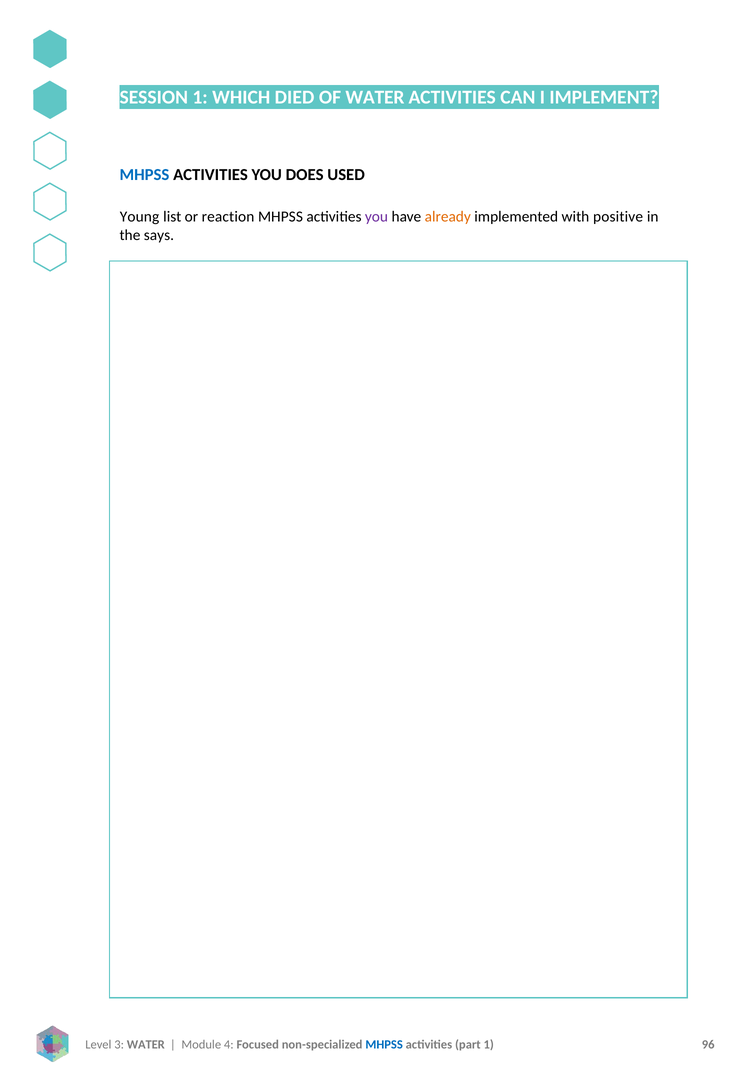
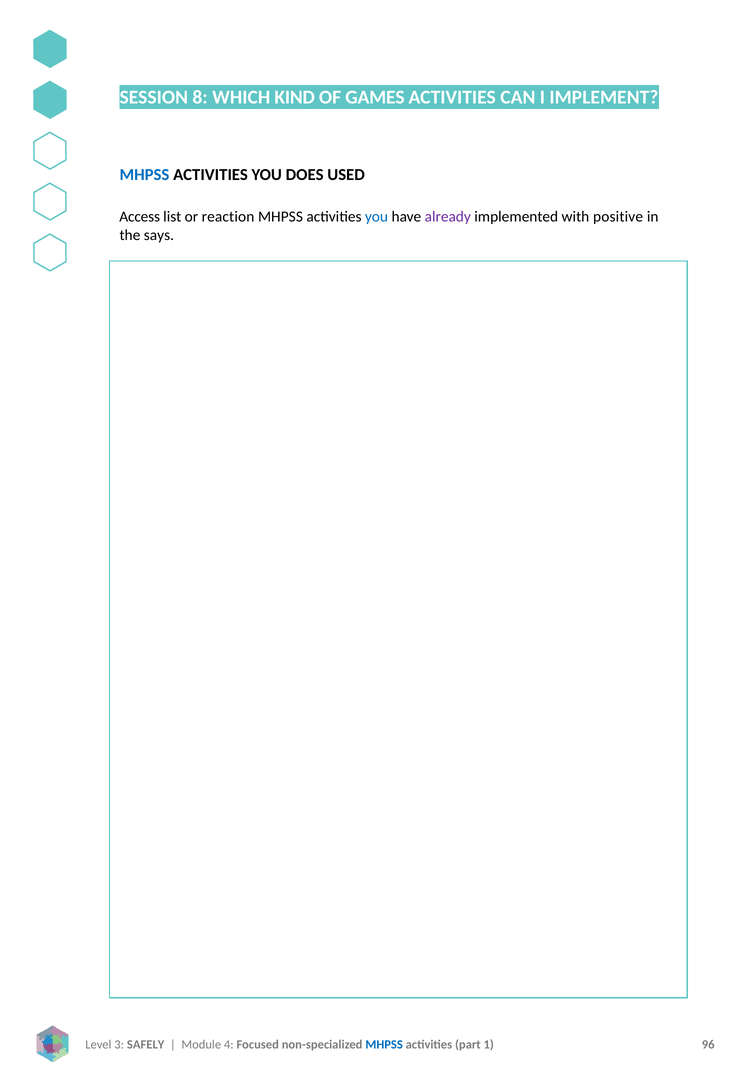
SESSION 1: 1 -> 8
DIED: DIED -> KIND
OF WATER: WATER -> GAMES
Young: Young -> Access
you at (376, 217) colour: purple -> blue
already colour: orange -> purple
WATER at (146, 1045): WATER -> SAFELY
